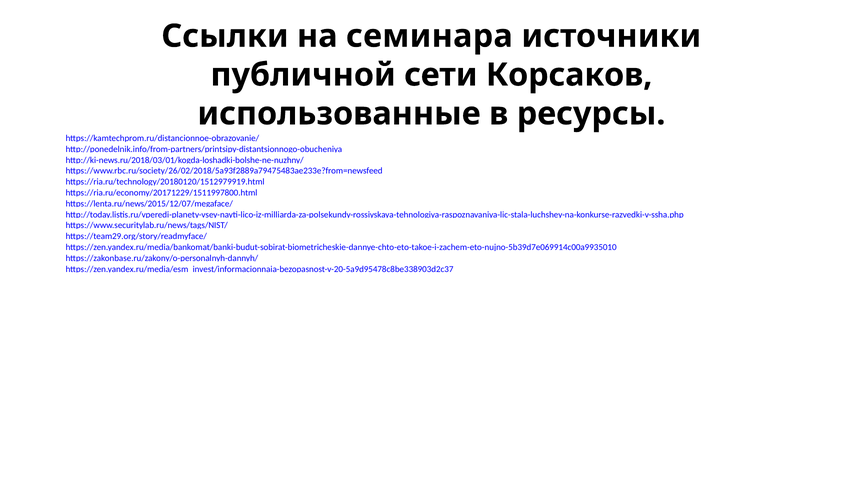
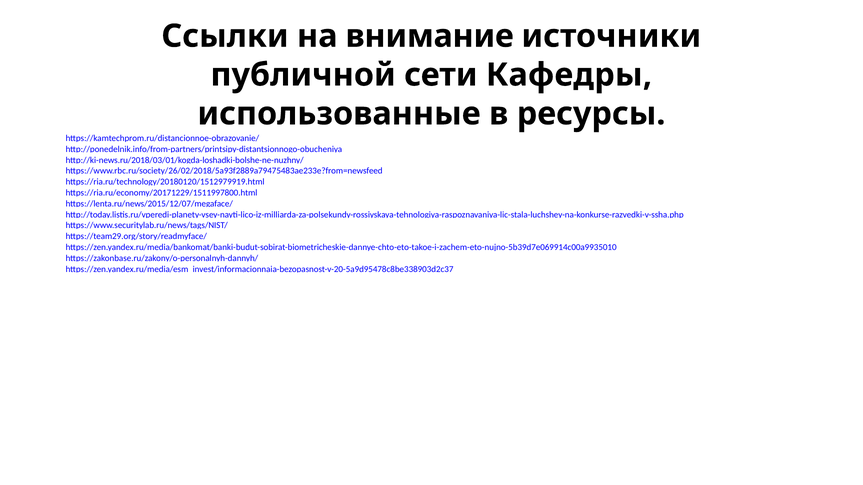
семинара: семинара -> внимание
Корсаков: Корсаков -> Кафедры
